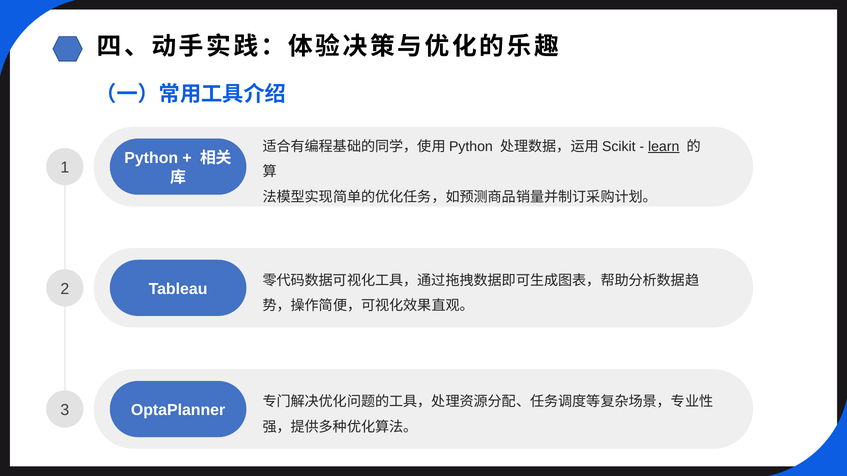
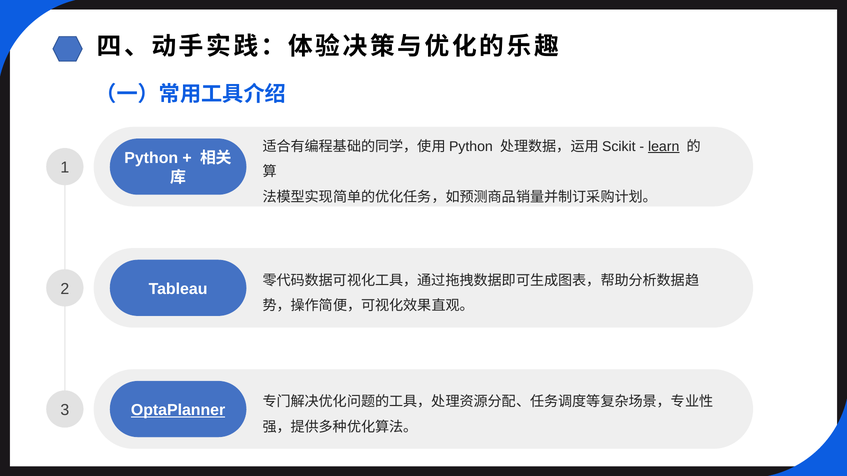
OptaPlanner underline: none -> present
